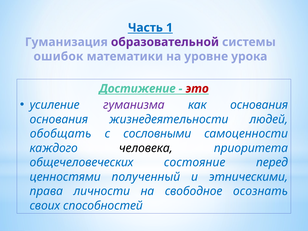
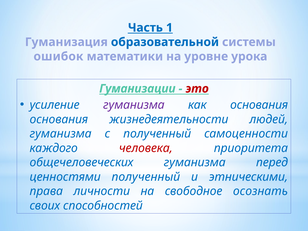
образовательной colour: purple -> blue
Достижение: Достижение -> Гуманизации
обобщать at (61, 134): обобщать -> гуманизма
с сословными: сословными -> полученный
человека colour: black -> red
общечеловеческих состояние: состояние -> гуманизма
